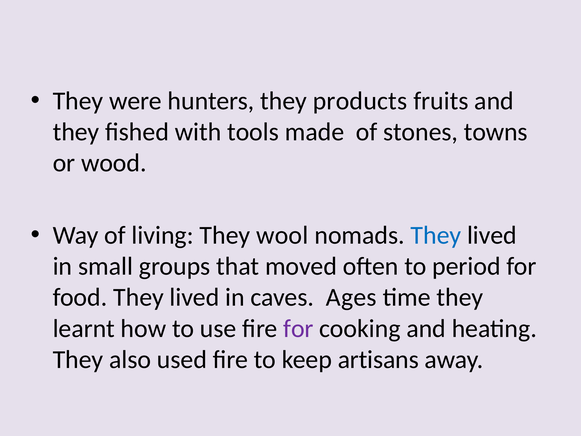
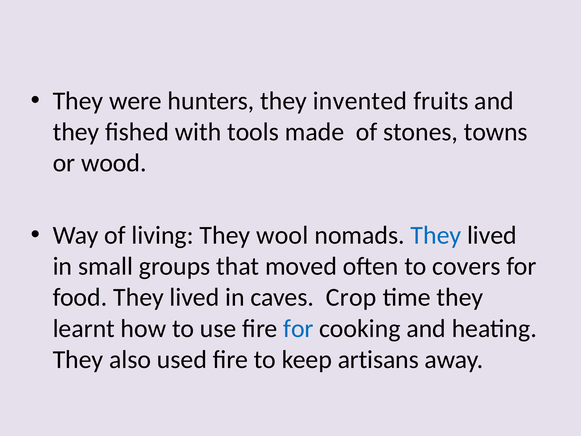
products: products -> invented
period: period -> covers
Ages: Ages -> Crop
for at (298, 328) colour: purple -> blue
